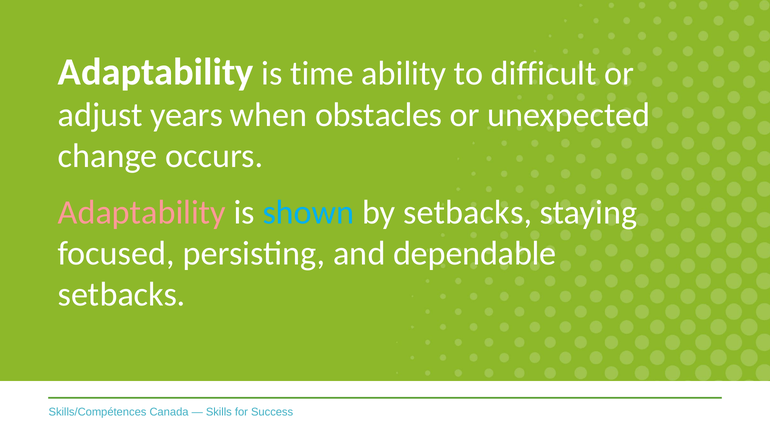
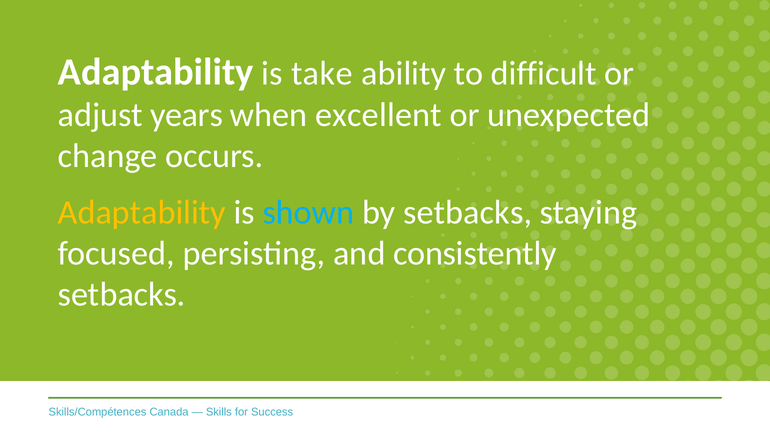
time: time -> take
obstacles: obstacles -> excellent
Adaptability at (142, 212) colour: pink -> yellow
dependable: dependable -> consistently
